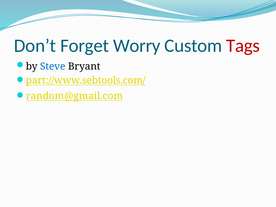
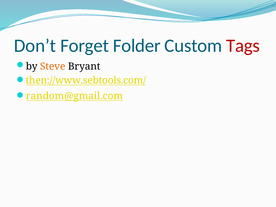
Worry: Worry -> Folder
Steve colour: blue -> orange
part://www.sebtools.com/: part://www.sebtools.com/ -> then://www.sebtools.com/
